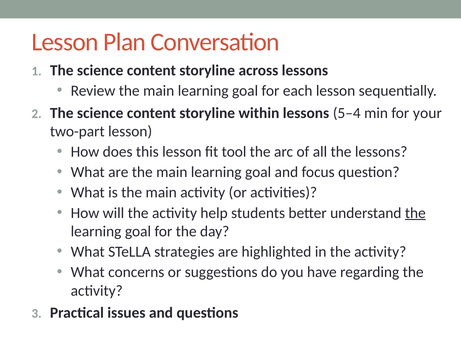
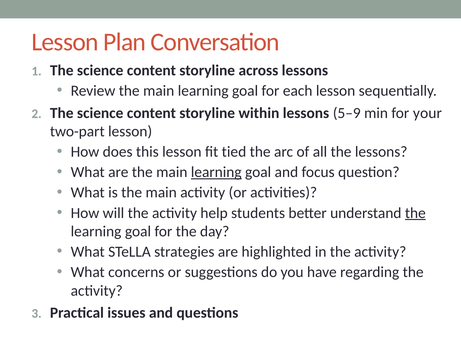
5–4: 5–4 -> 5–9
tool: tool -> tied
learning at (216, 172) underline: none -> present
